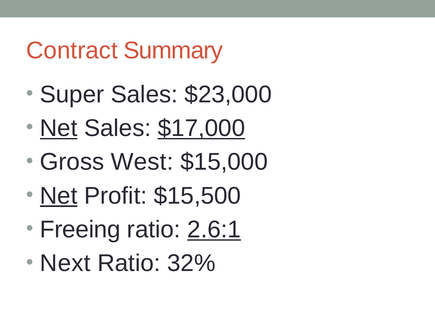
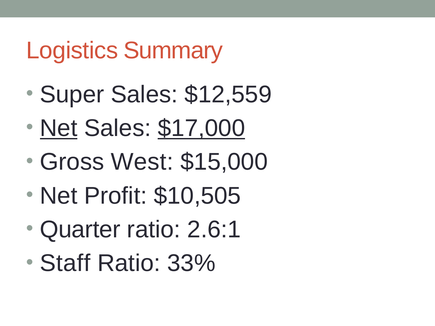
Contract: Contract -> Logistics
$23,000: $23,000 -> $12,559
Net at (59, 196) underline: present -> none
$15,500: $15,500 -> $10,505
Freeing: Freeing -> Quarter
2.6:1 underline: present -> none
Next: Next -> Staff
32%: 32% -> 33%
